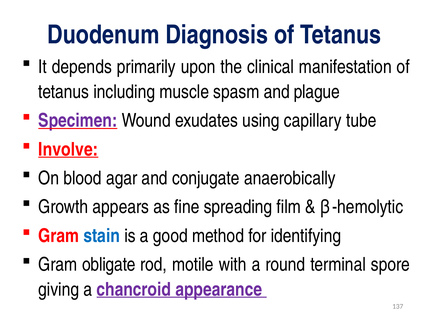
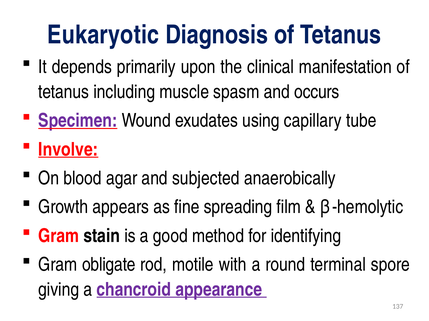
Duodenum: Duodenum -> Eukaryotic
plague: plague -> occurs
conjugate: conjugate -> subjected
stain colour: blue -> black
